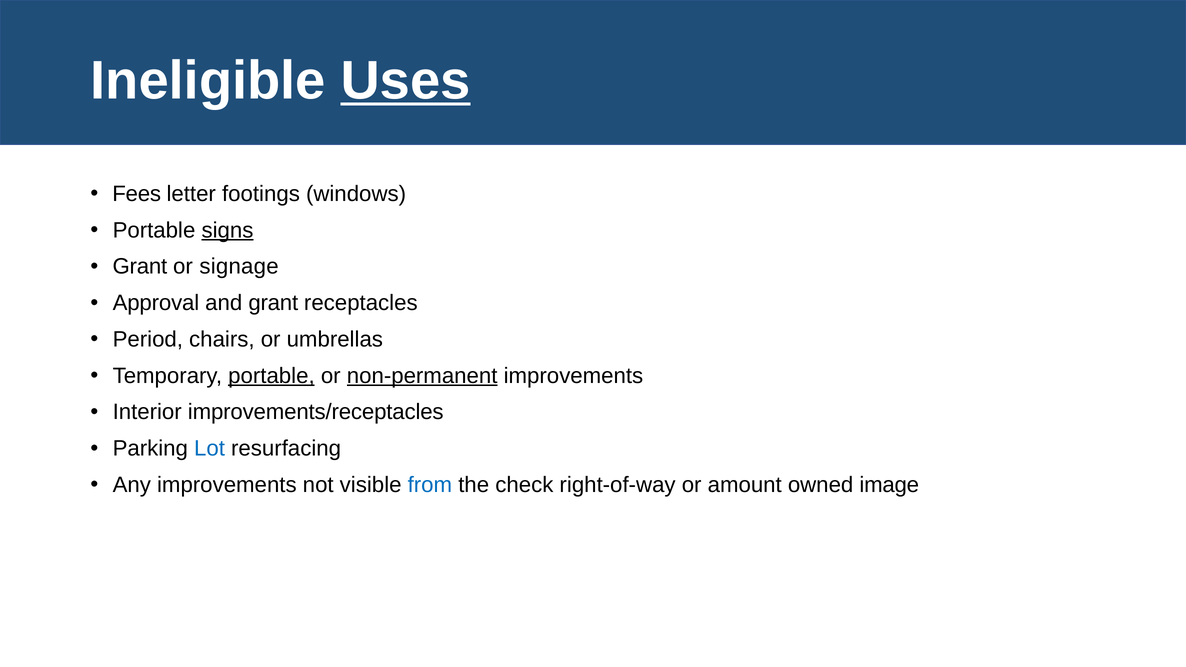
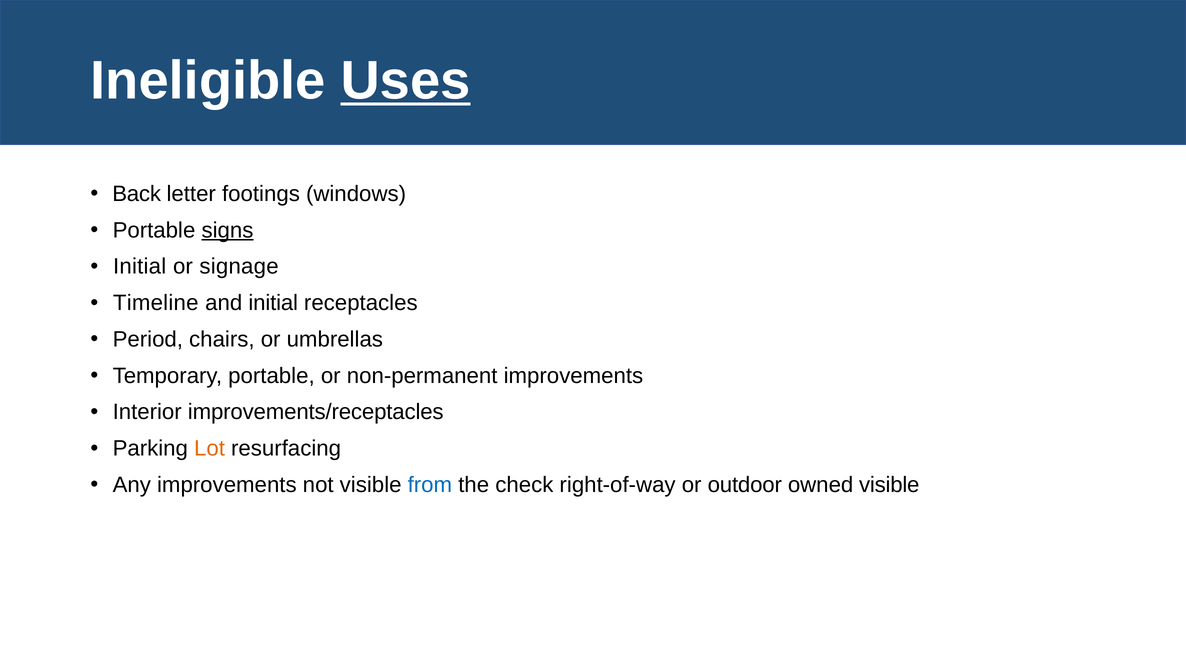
Fees: Fees -> Back
Grant at (140, 267): Grant -> Initial
Approval: Approval -> Timeline
and grant: grant -> initial
portable at (271, 376) underline: present -> none
non-permanent underline: present -> none
Lot colour: blue -> orange
amount: amount -> outdoor
owned image: image -> visible
